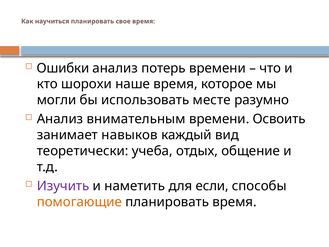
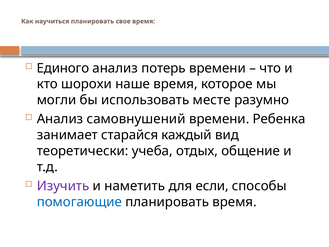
Ошибки: Ошибки -> Единого
внимательным: внимательным -> самовнушений
Освоить: Освоить -> Ребенка
навыков: навыков -> старайся
помогающие colour: orange -> blue
